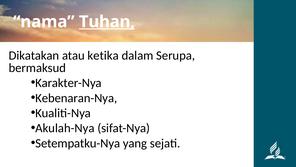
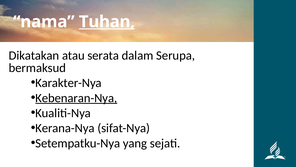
ketika: ketika -> serata
Kebenaran-Nya underline: none -> present
Akulah-Nya: Akulah-Nya -> Kerana-Nya
